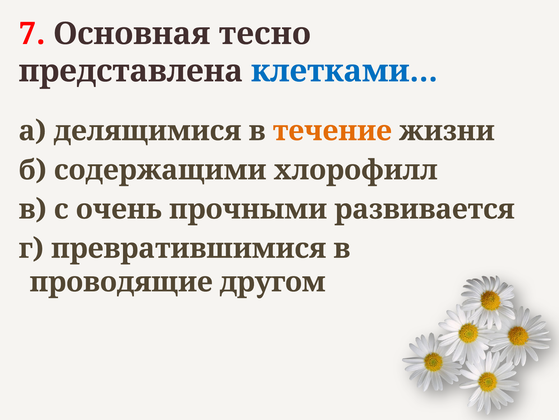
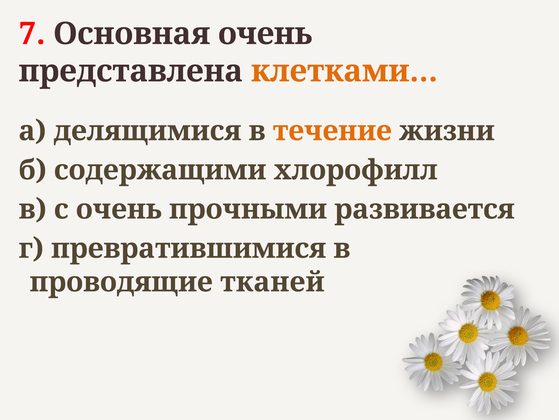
Основная тесно: тесно -> очень
клетками… colour: blue -> orange
другом: другом -> тканей
